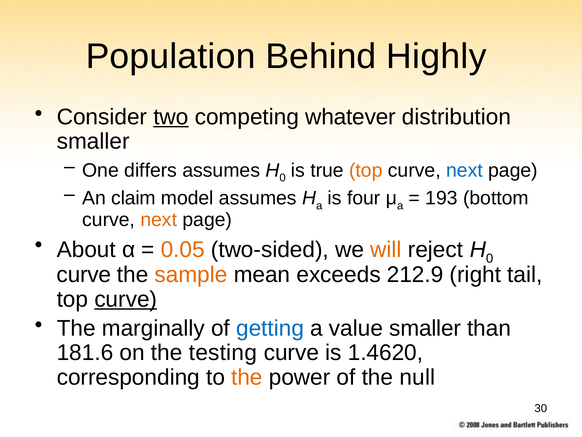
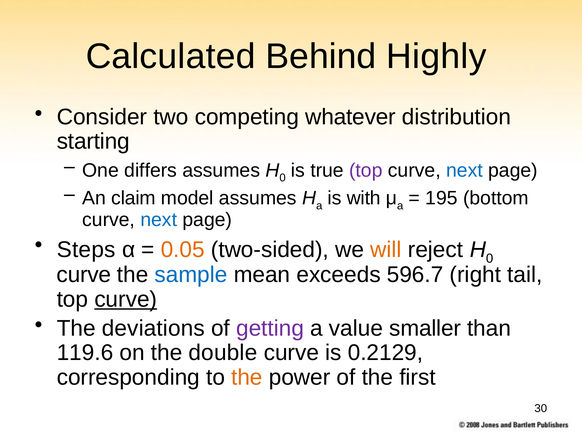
Population: Population -> Calculated
two underline: present -> none
smaller at (93, 141): smaller -> starting
top at (366, 170) colour: orange -> purple
four: four -> with
193: 193 -> 195
next at (159, 219) colour: orange -> blue
About: About -> Steps
sample colour: orange -> blue
212.9: 212.9 -> 596.7
marginally: marginally -> deviations
getting colour: blue -> purple
181.6: 181.6 -> 119.6
testing: testing -> double
1.4620: 1.4620 -> 0.2129
null: null -> first
